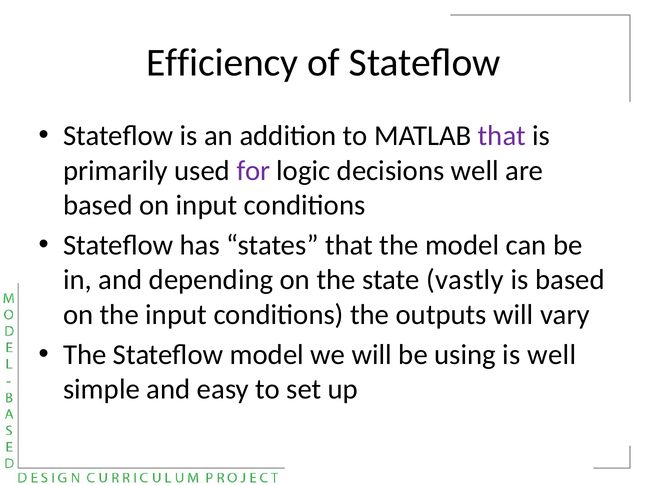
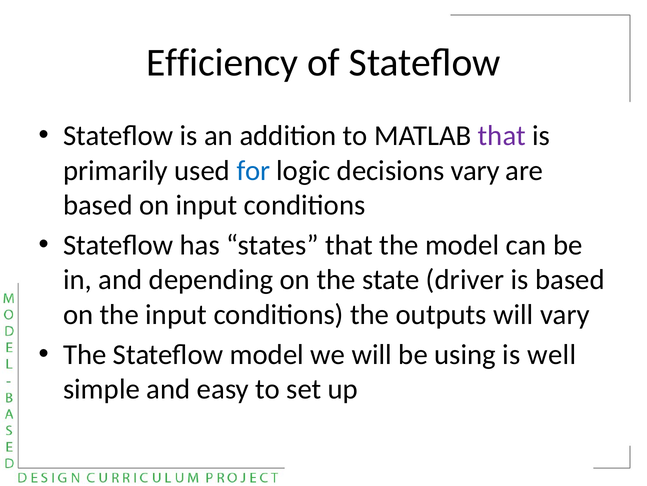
for colour: purple -> blue
decisions well: well -> vary
vastly: vastly -> driver
